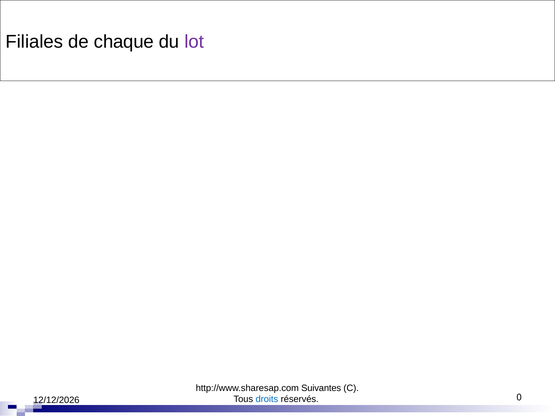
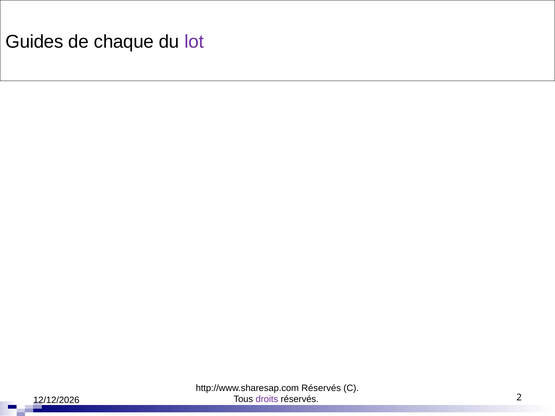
Filiales: Filiales -> Guides
http://www.sharesap.com Suivantes: Suivantes -> Réservés
droits colour: blue -> purple
0: 0 -> 2
